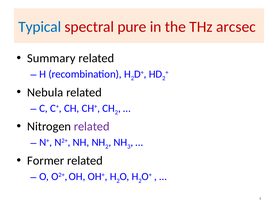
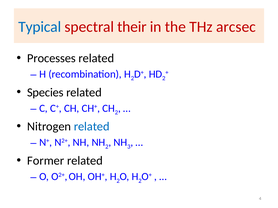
pure: pure -> their
Summary: Summary -> Processes
Nebula: Nebula -> Species
related at (92, 127) colour: purple -> blue
